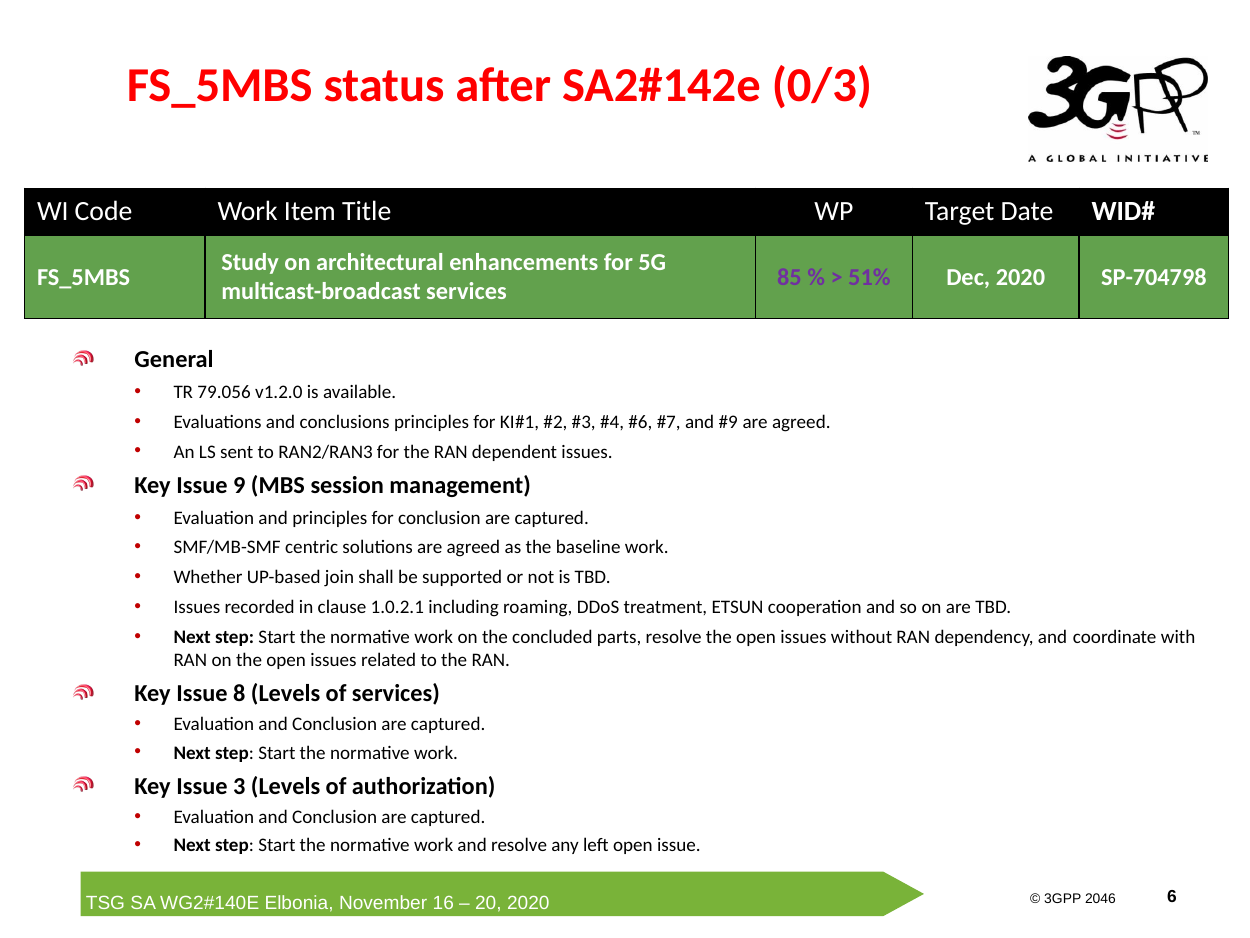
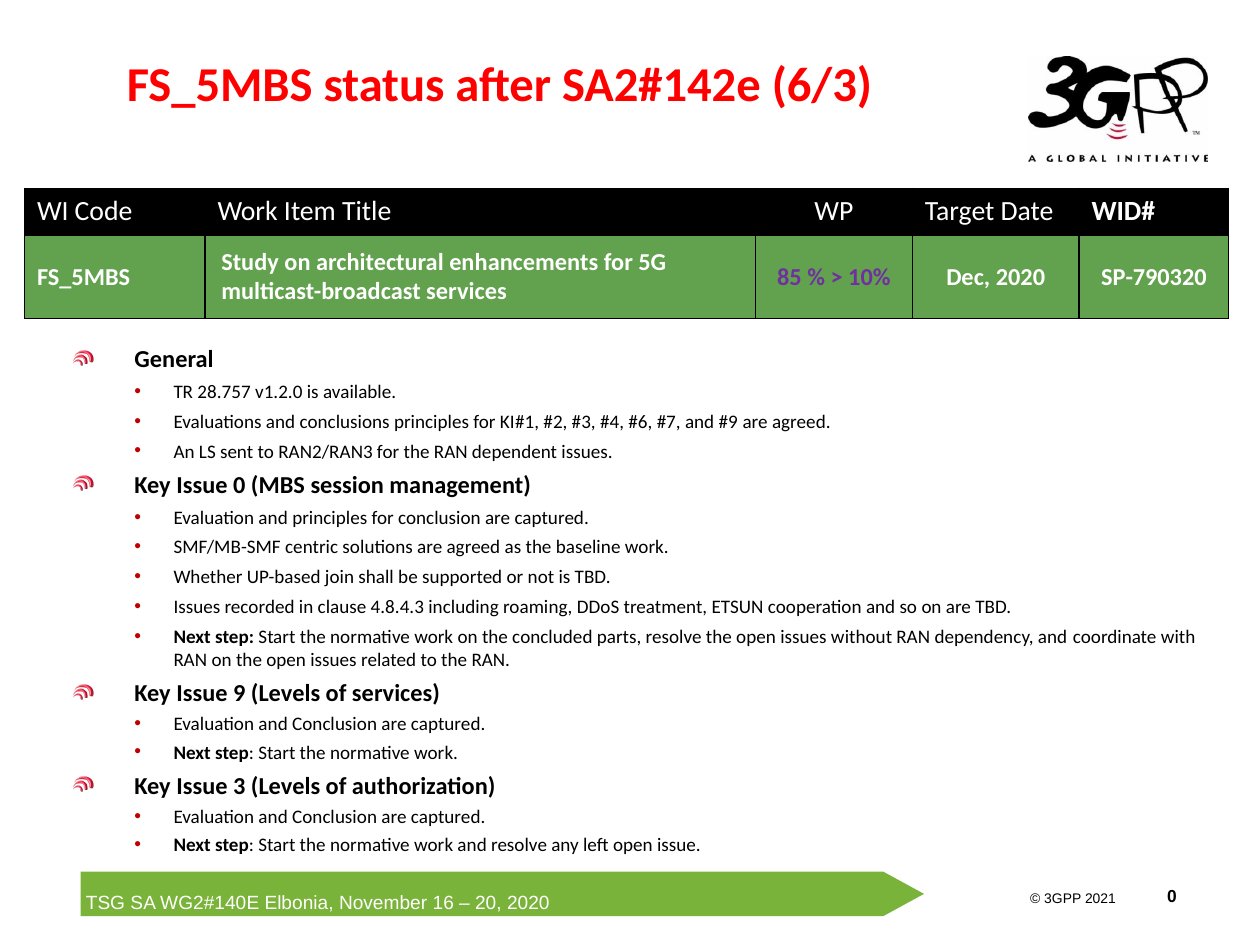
0/3: 0/3 -> 6/3
51%: 51% -> 10%
SP-704798: SP-704798 -> SP-790320
79.056: 79.056 -> 28.757
Issue 9: 9 -> 0
1.0.2.1: 1.0.2.1 -> 4.8.4.3
8: 8 -> 9
2046: 2046 -> 2021
2020 6: 6 -> 0
